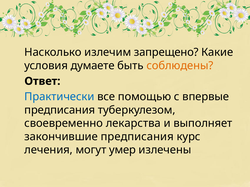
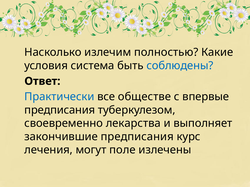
запрещено: запрещено -> полностью
думаете: думаете -> система
соблюдены colour: orange -> blue
помощью: помощью -> обществе
умер: умер -> поле
